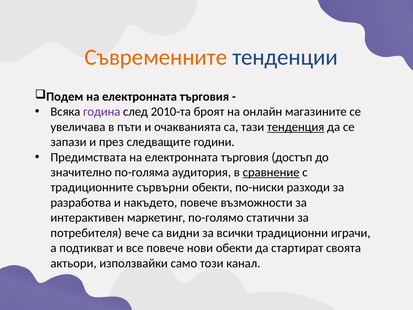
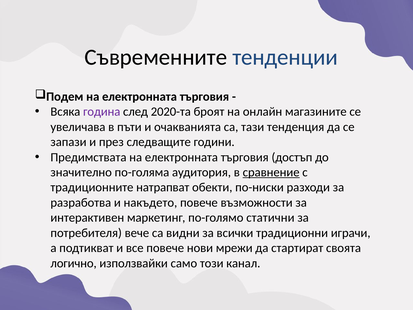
Съвременните colour: orange -> black
2010-та: 2010-та -> 2020-та
тенденция underline: present -> none
сървърни: сървърни -> натрапват
нови обекти: обекти -> мрежи
актьори: актьори -> логично
